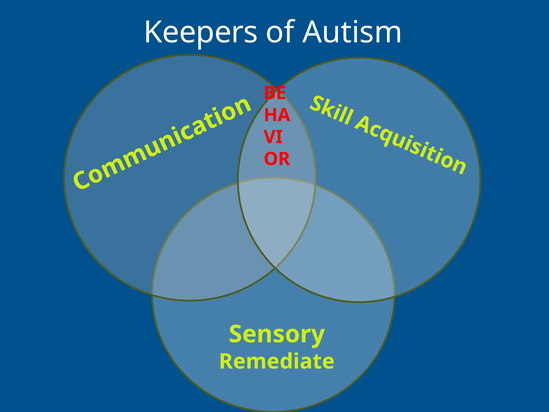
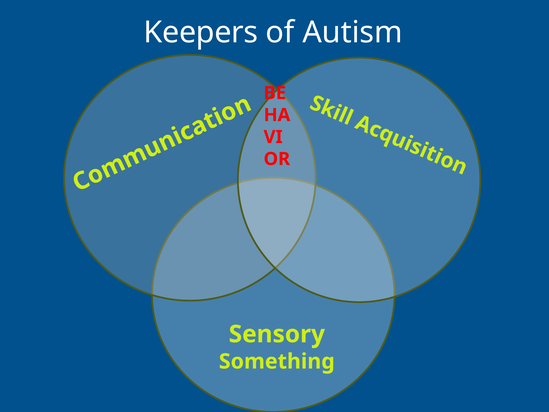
Remediate: Remediate -> Something
